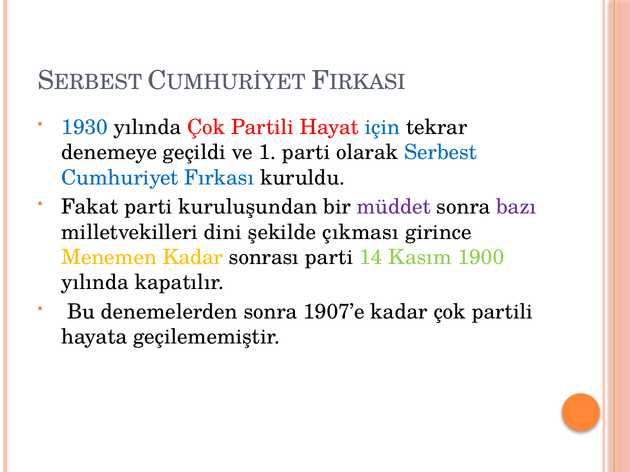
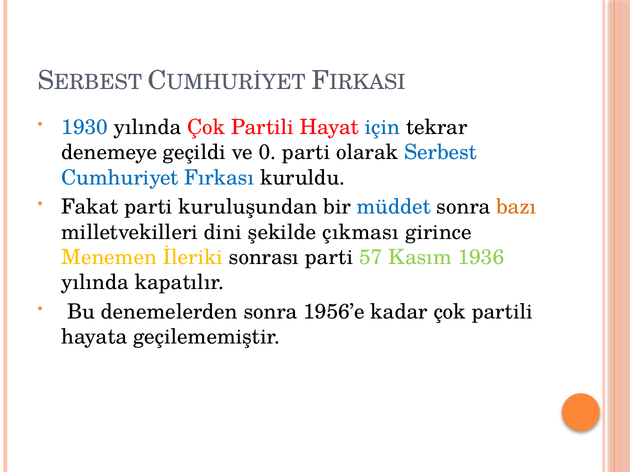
1: 1 -> 0
müddet colour: purple -> blue
bazı colour: purple -> orange
Menemen Kadar: Kadar -> İleriki
14: 14 -> 57
1900: 1900 -> 1936
1907’e: 1907’e -> 1956’e
